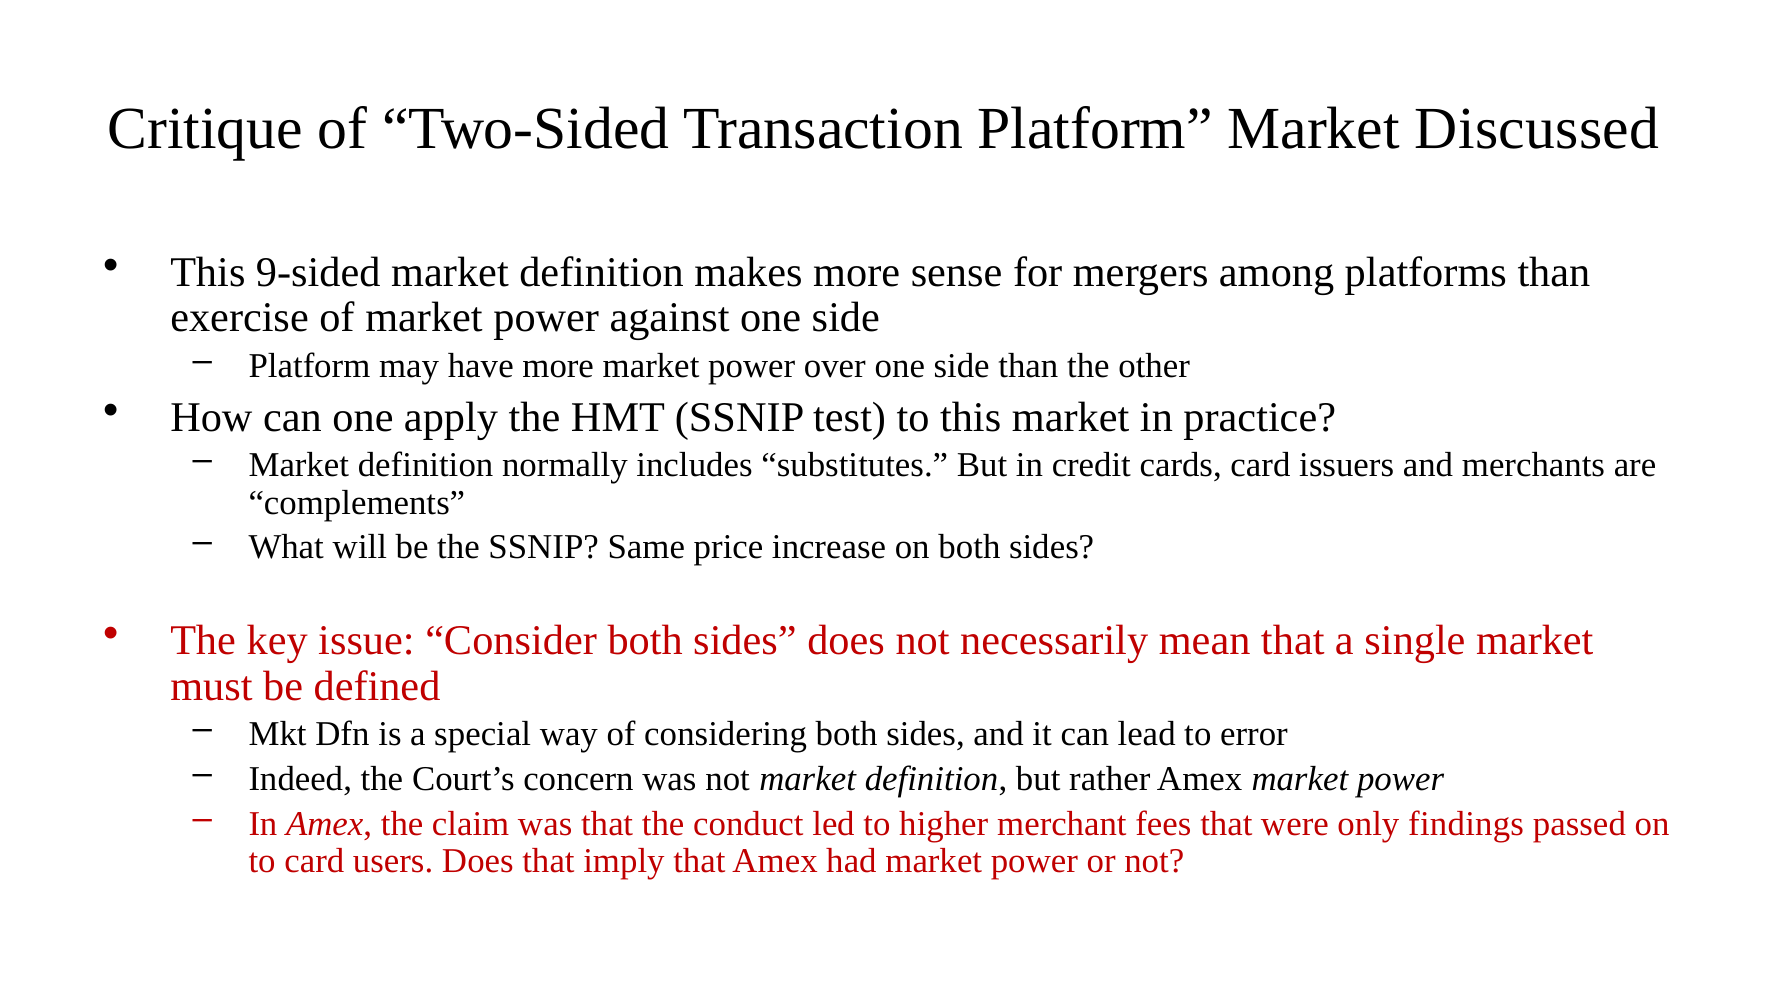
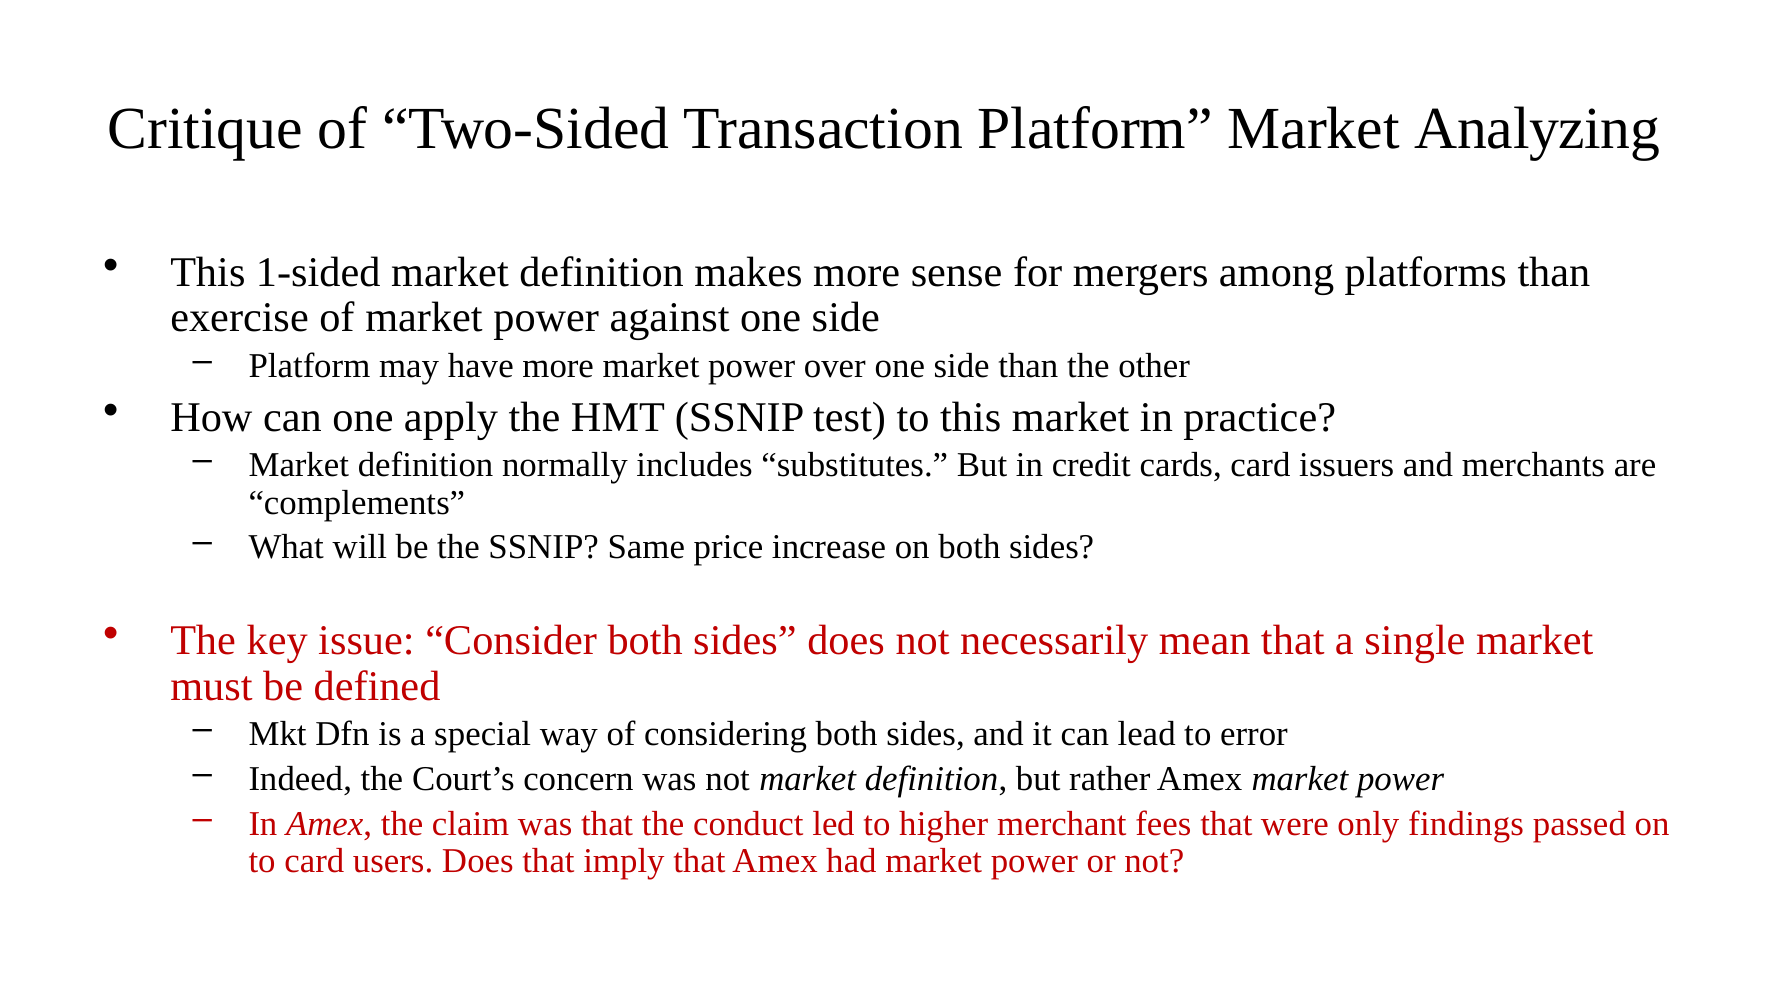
Discussed: Discussed -> Analyzing
9-sided: 9-sided -> 1-sided
